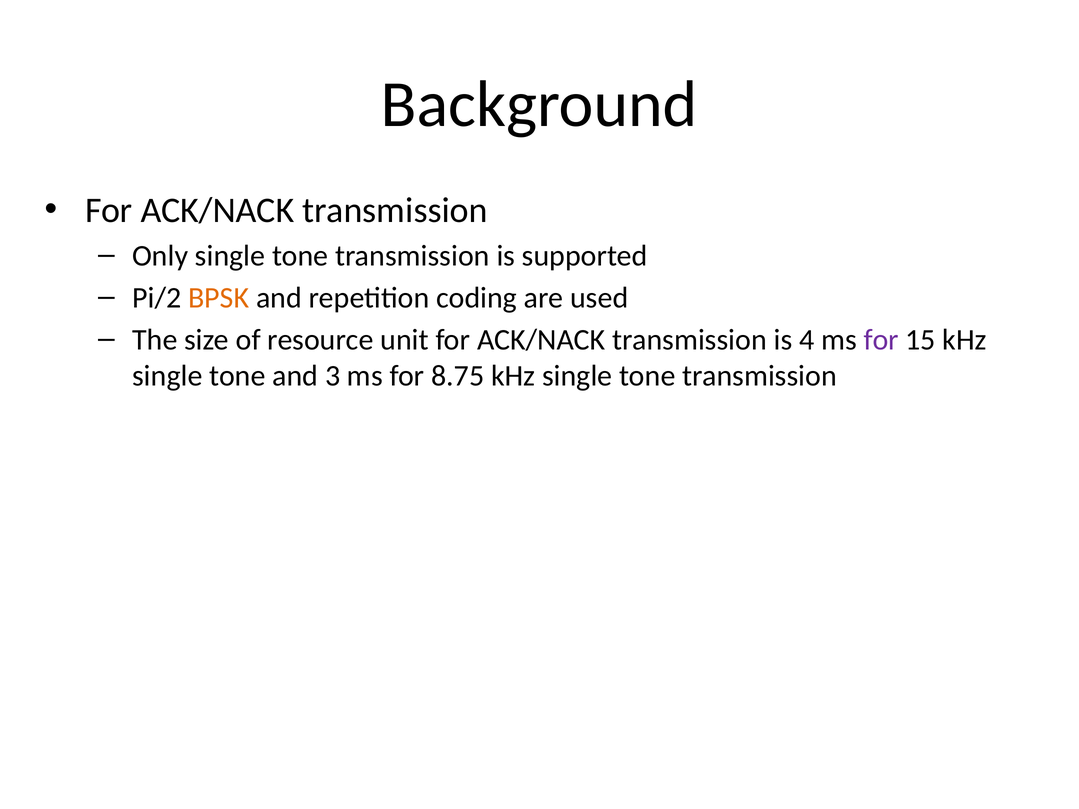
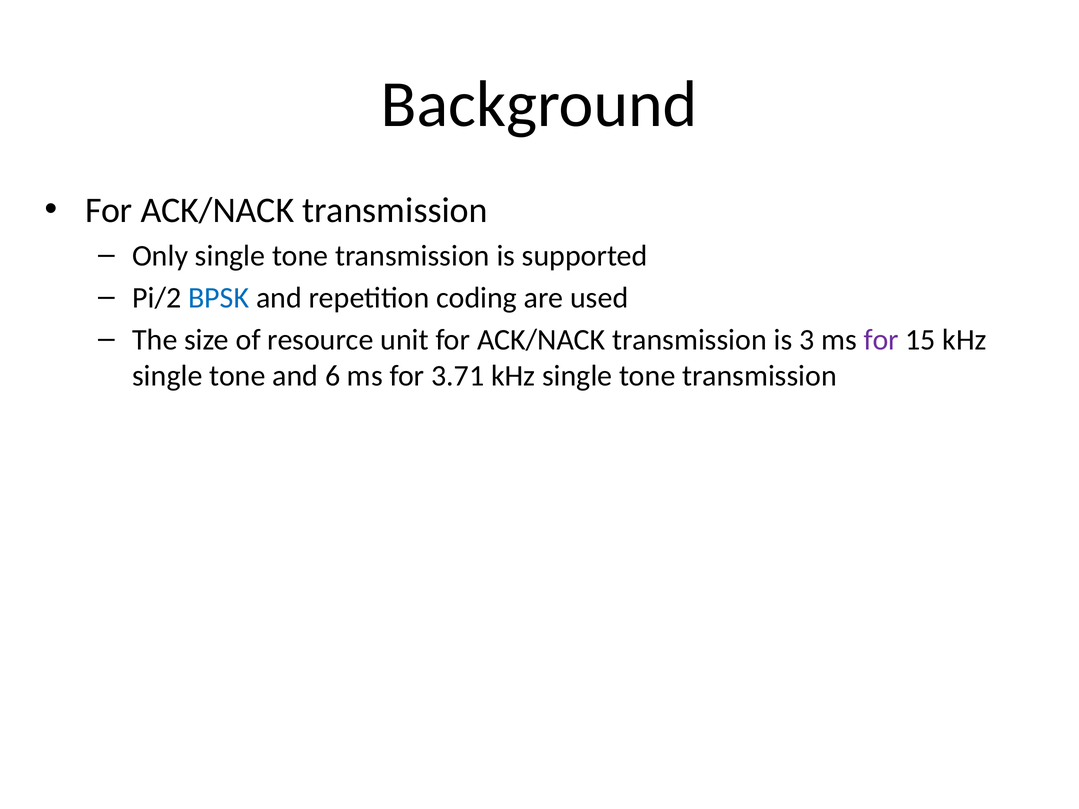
BPSK colour: orange -> blue
4: 4 -> 3
3: 3 -> 6
8.75: 8.75 -> 3.71
